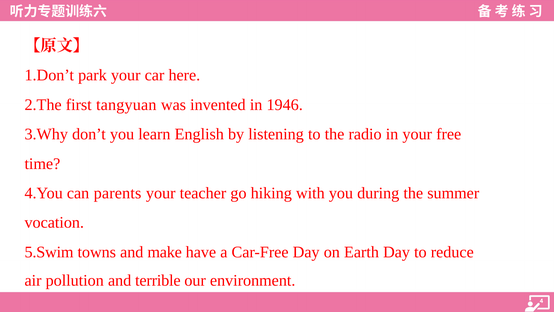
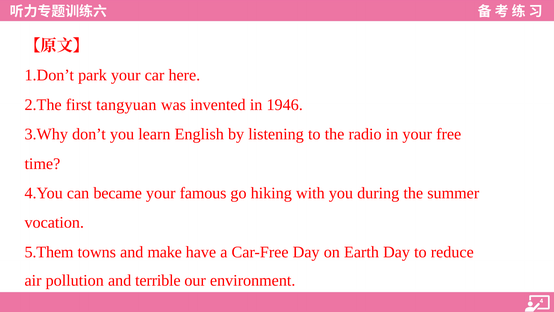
parents: parents -> became
teacher: teacher -> famous
5.Swim: 5.Swim -> 5.Them
